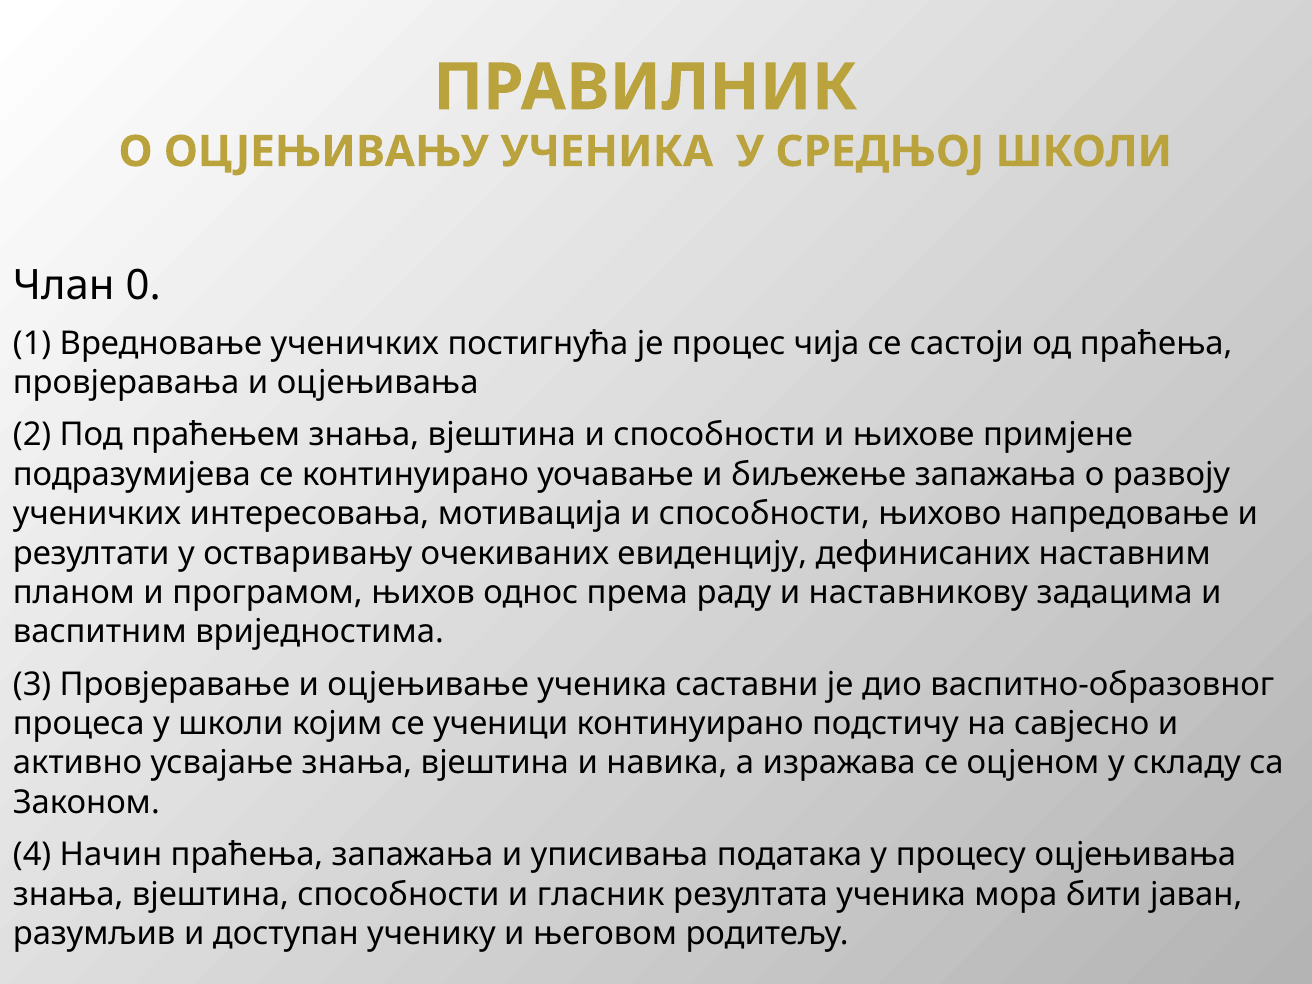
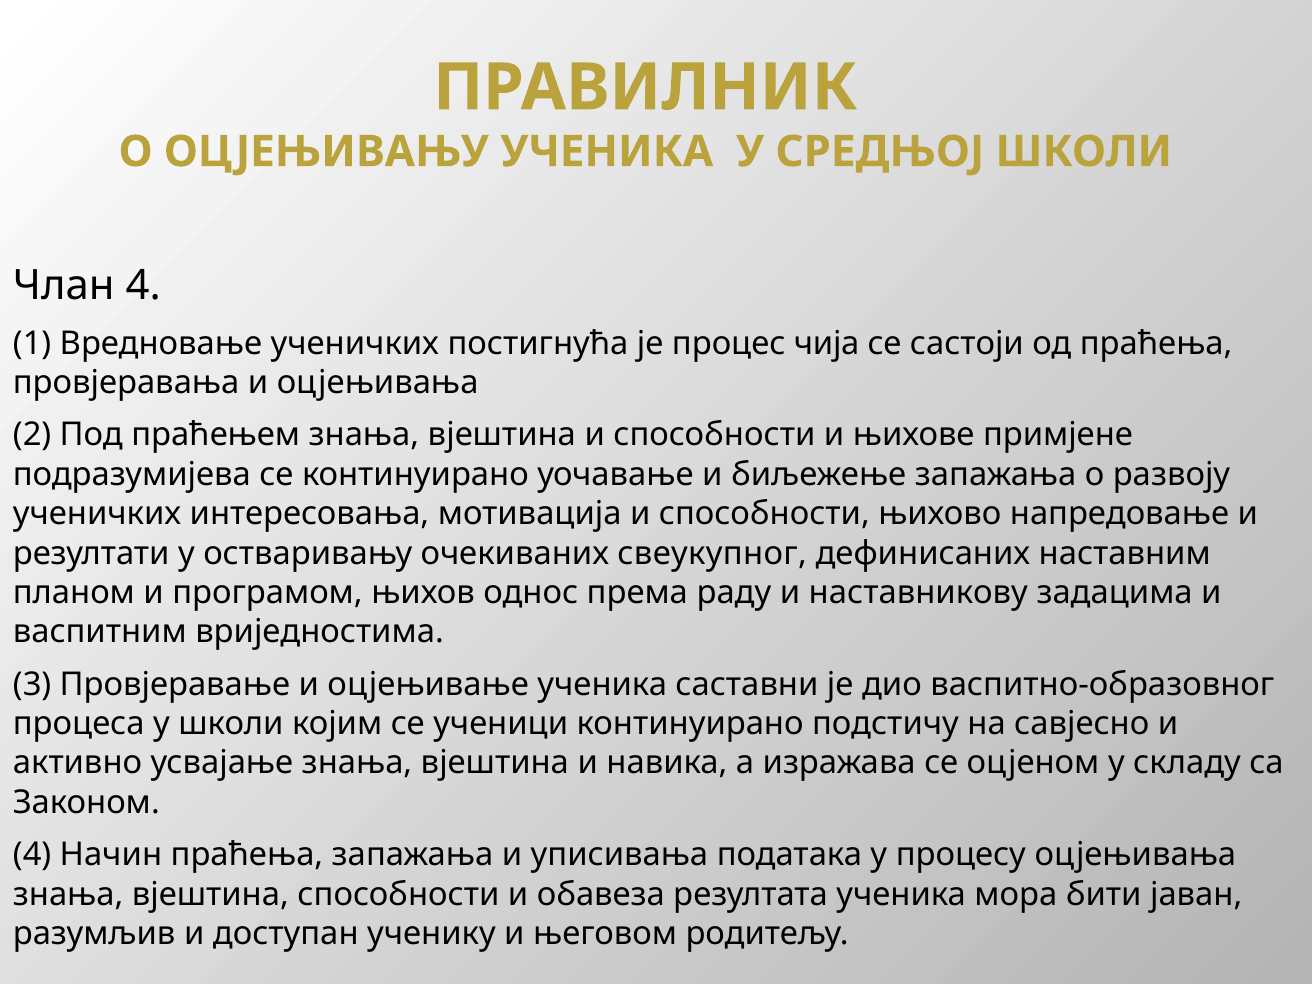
Члан 0: 0 -> 4
евиденцију: евиденцију -> свеукупног
гласник: гласник -> обавеза
